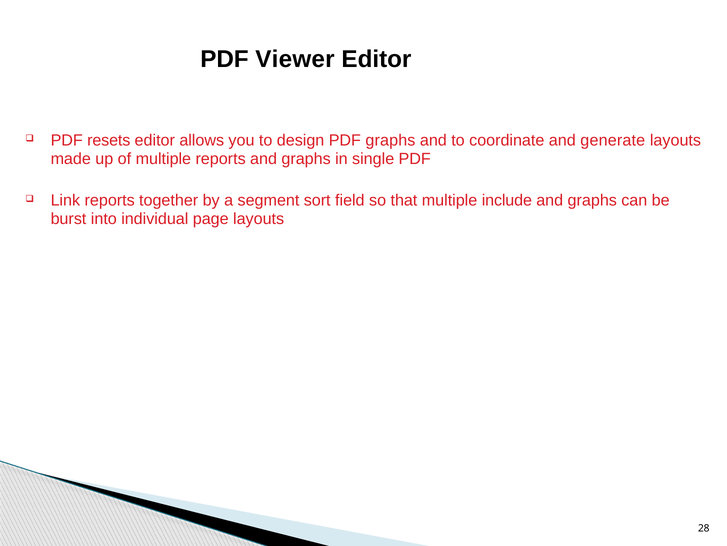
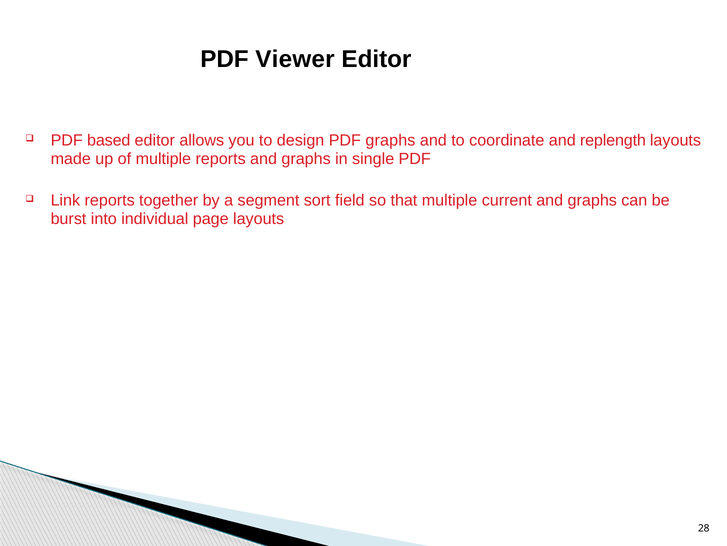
resets: resets -> based
generate: generate -> replength
include: include -> current
